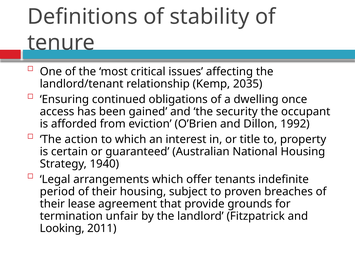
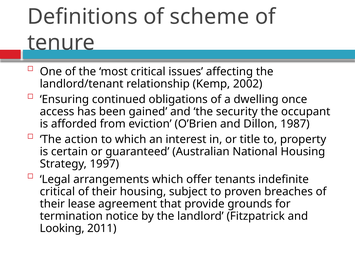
stability: stability -> scheme
2035: 2035 -> 2002
1992: 1992 -> 1987
1940: 1940 -> 1997
period at (57, 191): period -> critical
unfair: unfair -> notice
